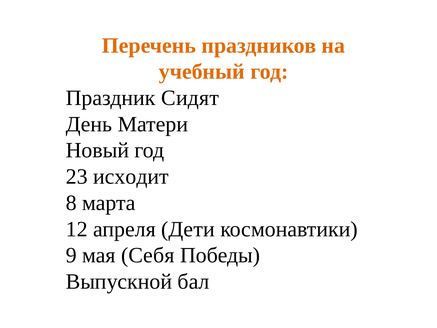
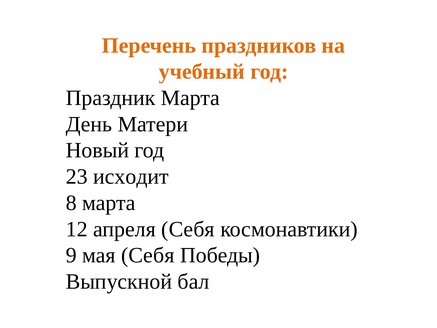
Праздник Сидят: Сидят -> Марта
апреля Дети: Дети -> Себя
